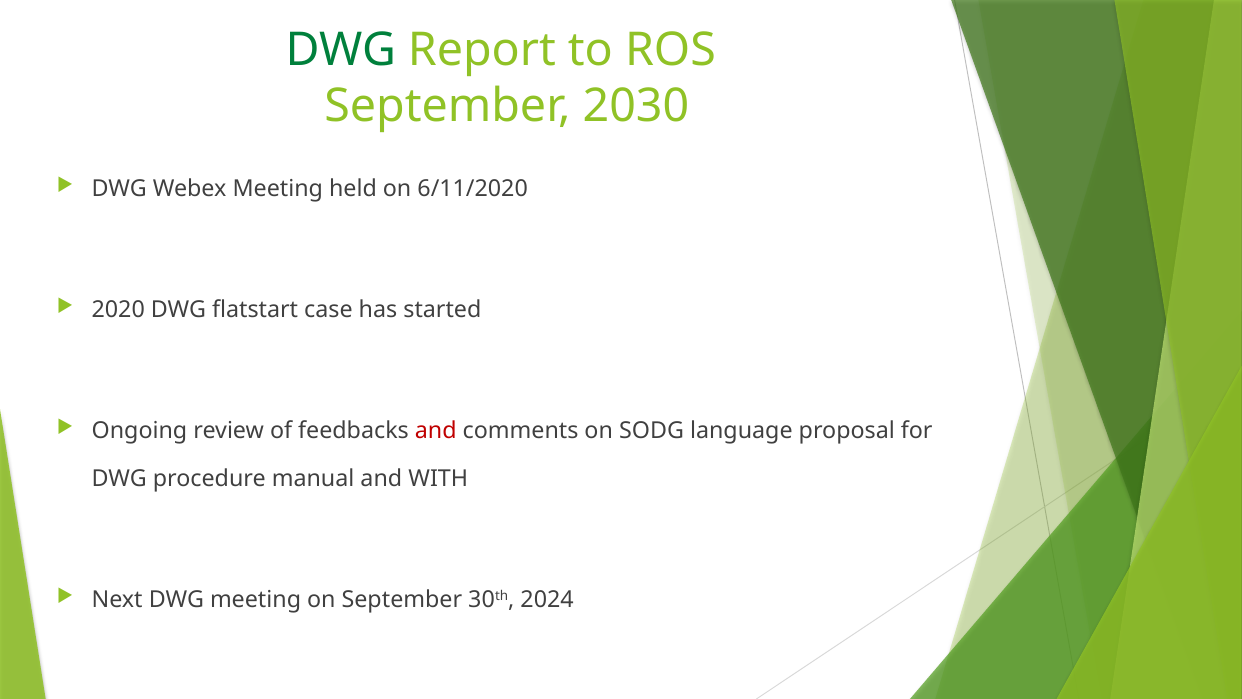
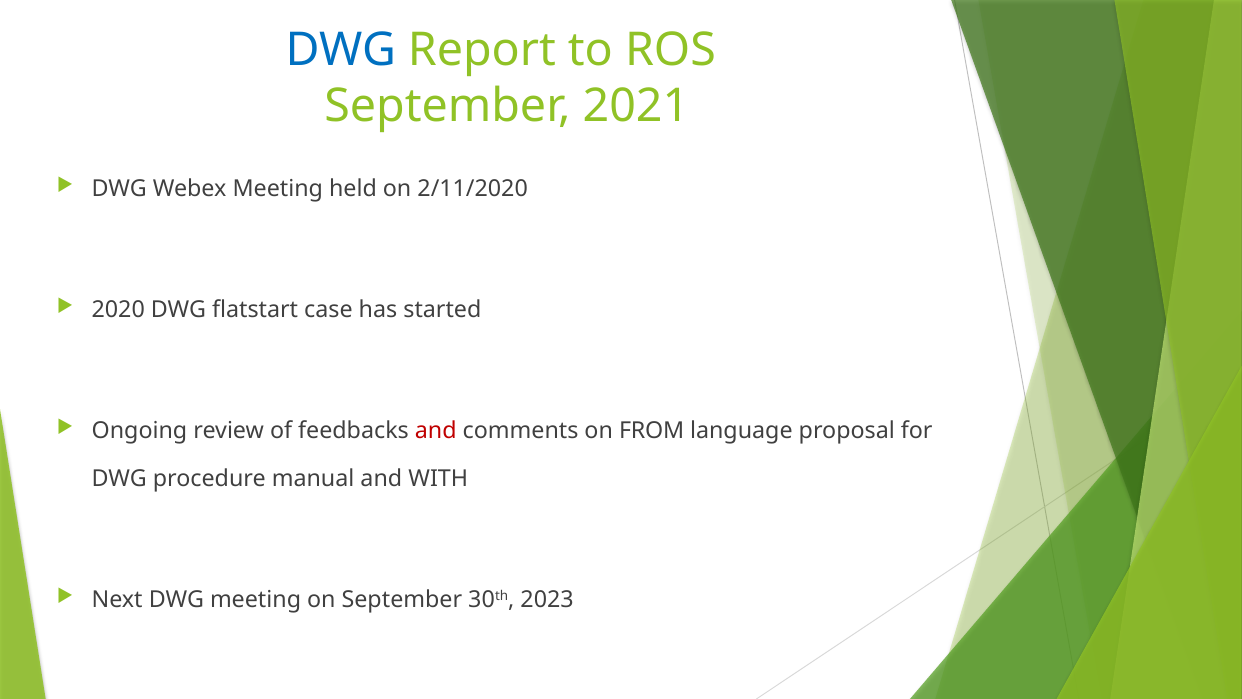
DWG at (341, 51) colour: green -> blue
2030: 2030 -> 2021
6/11/2020: 6/11/2020 -> 2/11/2020
SODG: SODG -> FROM
2024: 2024 -> 2023
